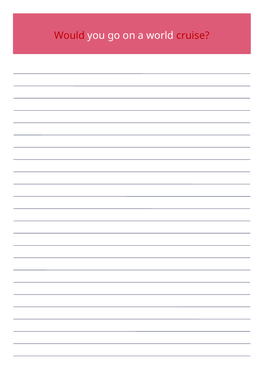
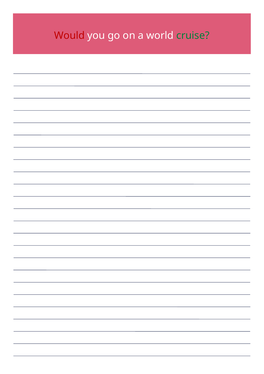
cruise colour: red -> green
